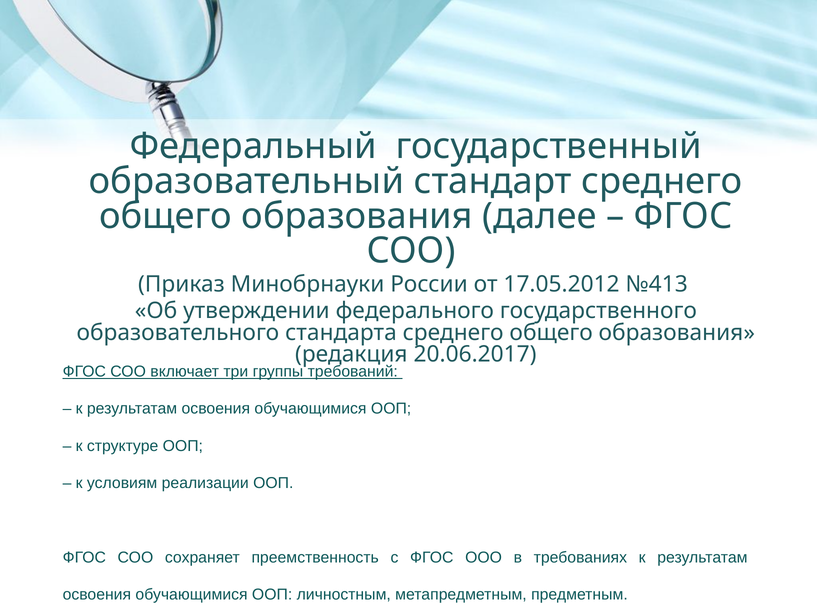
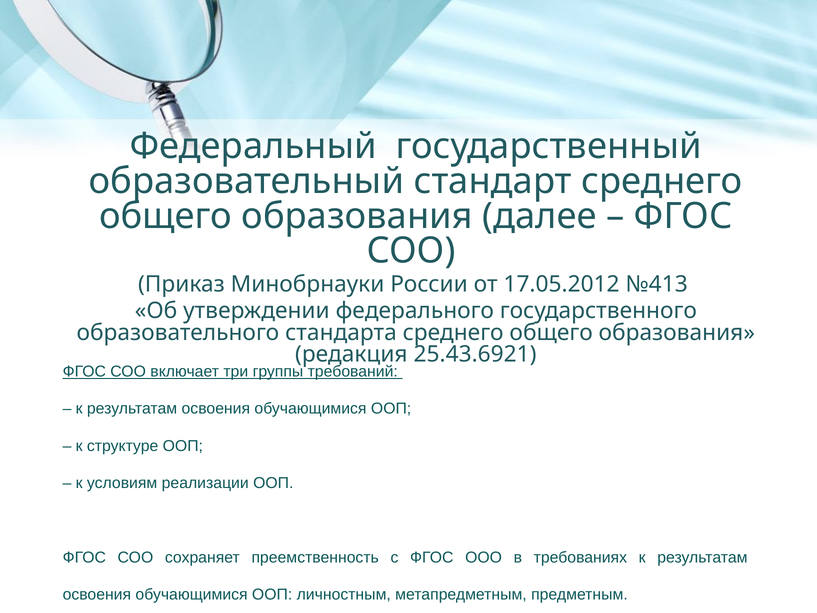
20.06.2017: 20.06.2017 -> 25.43.6921
